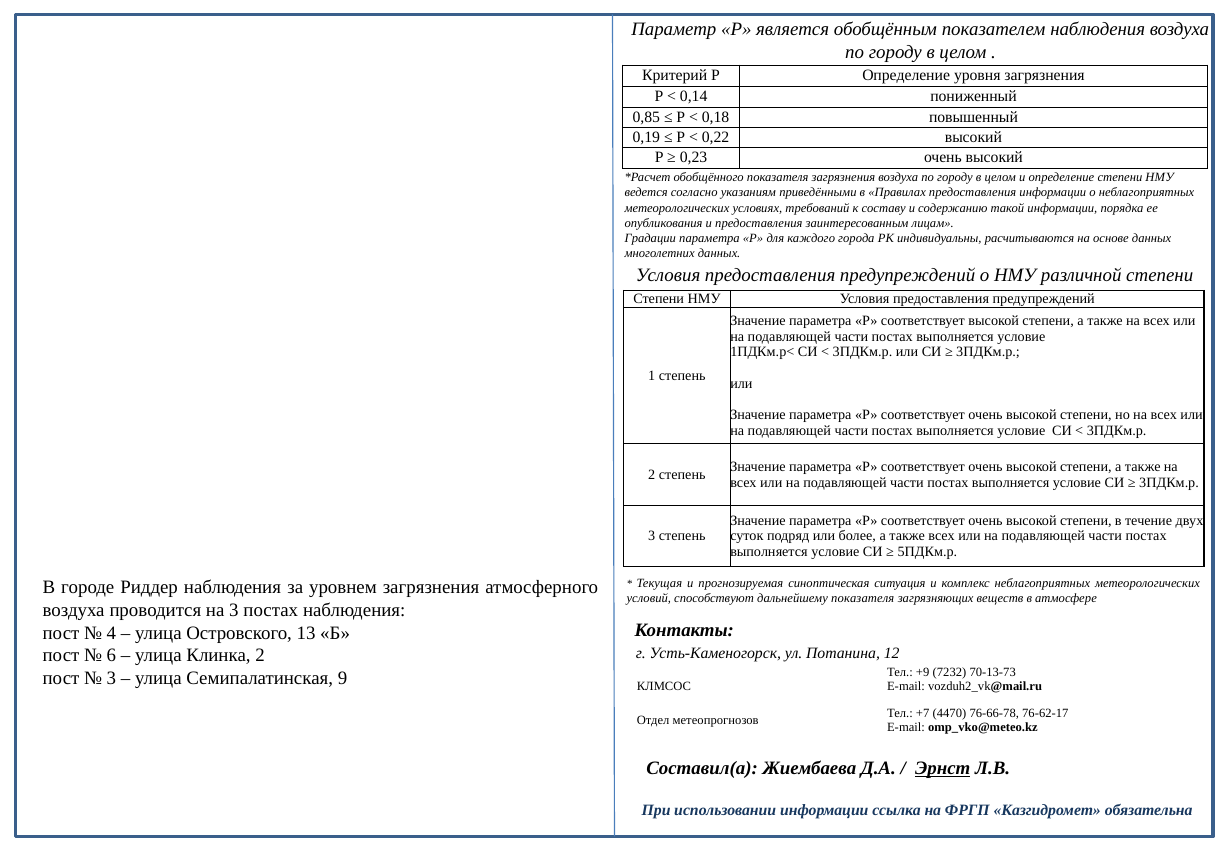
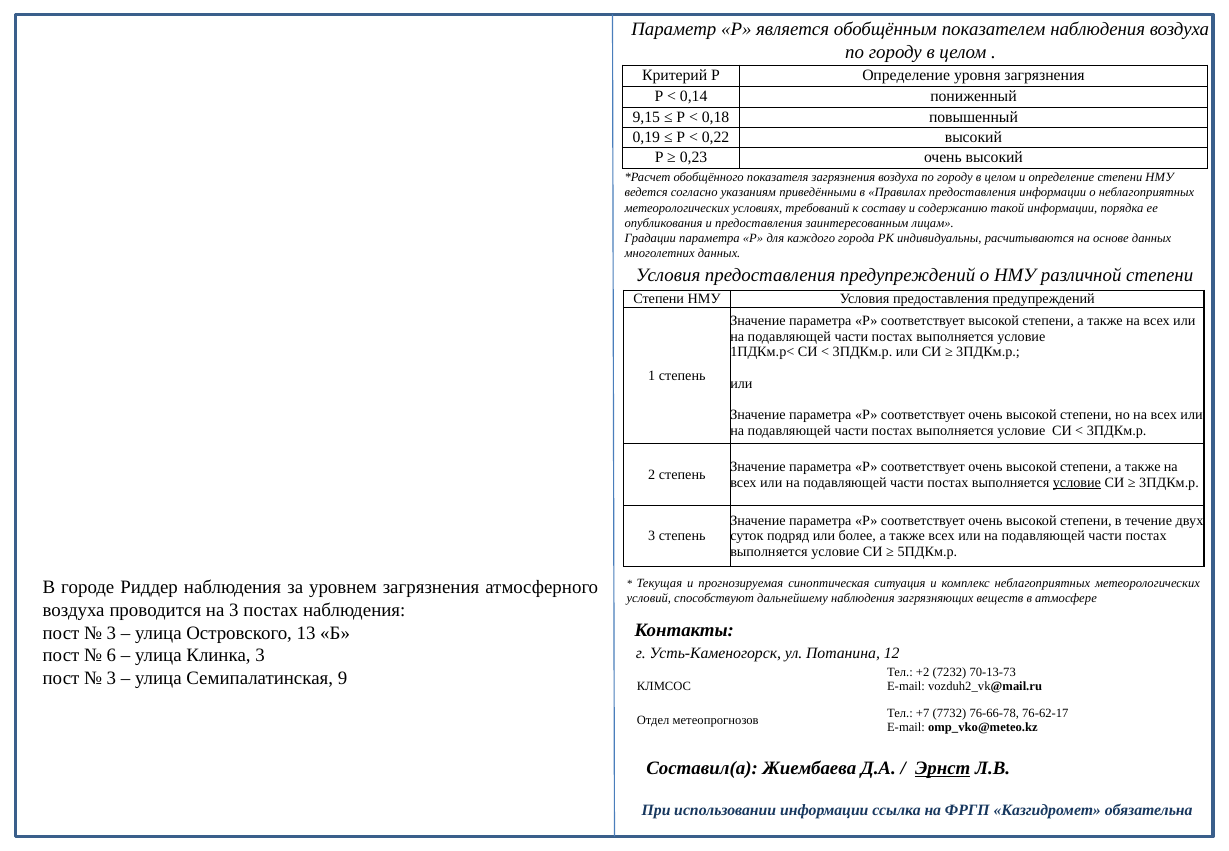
0,85: 0,85 -> 9,15
условие at (1077, 482) underline: none -> present
дальнейшему показателя: показателя -> наблюдения
4 at (111, 633): 4 -> 3
Клинка 2: 2 -> 3
+9: +9 -> +2
4470: 4470 -> 7732
